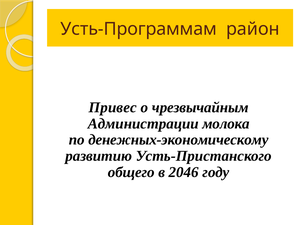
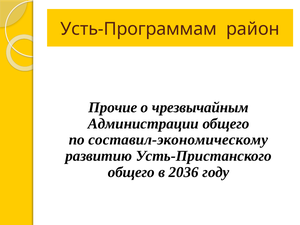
Привес: Привес -> Прочие
Администрации молока: молока -> общего
денежных-экономическому: денежных-экономическому -> составил-экономическому
2046: 2046 -> 2036
